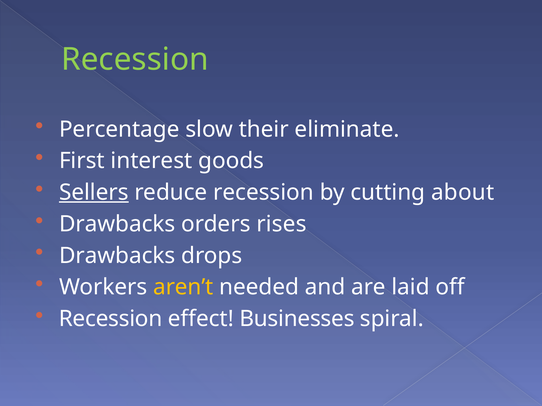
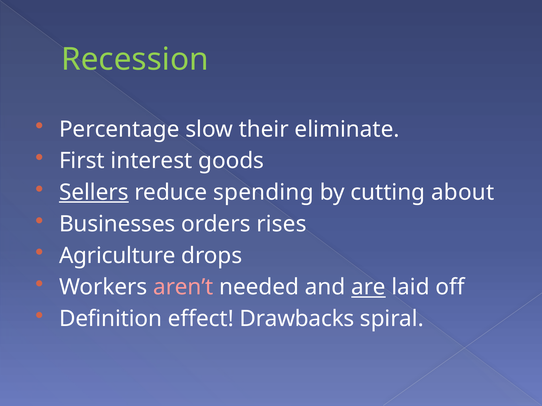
reduce recession: recession -> spending
Drawbacks at (117, 224): Drawbacks -> Businesses
Drawbacks at (117, 256): Drawbacks -> Agriculture
aren’t colour: yellow -> pink
are underline: none -> present
Recession at (111, 319): Recession -> Definition
Businesses: Businesses -> Drawbacks
